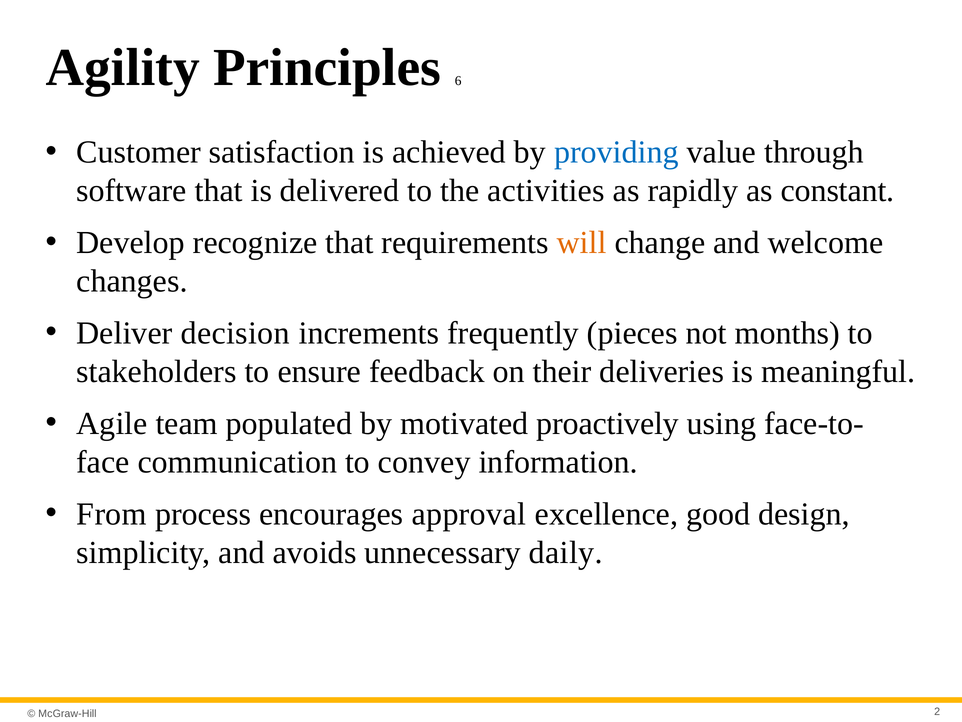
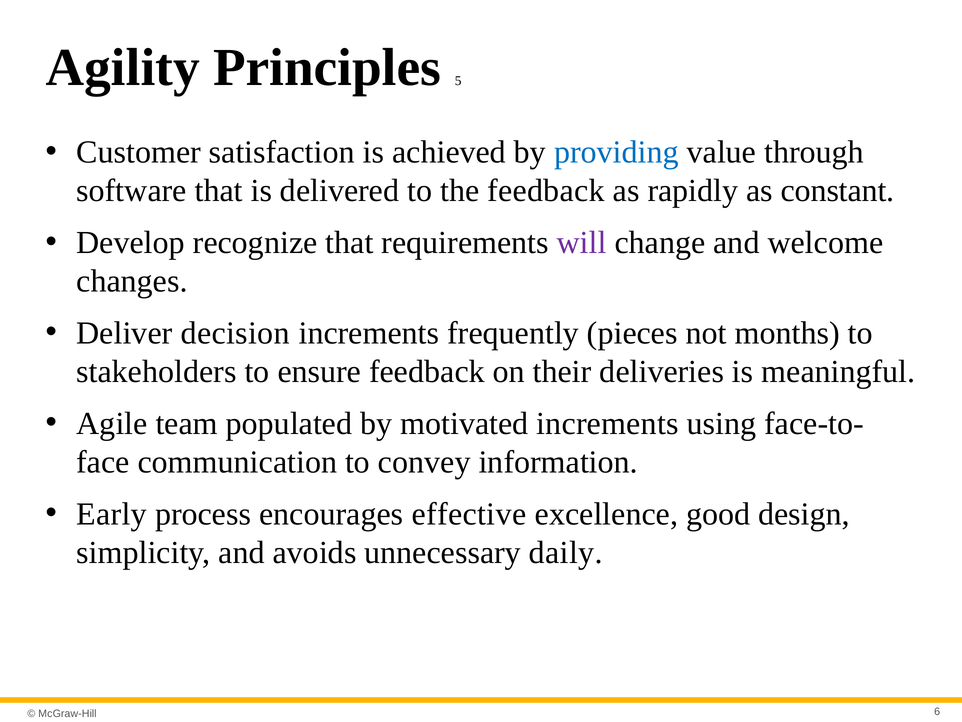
6: 6 -> 5
the activities: activities -> feedback
will colour: orange -> purple
motivated proactively: proactively -> increments
From: From -> Early
approval: approval -> effective
2: 2 -> 6
